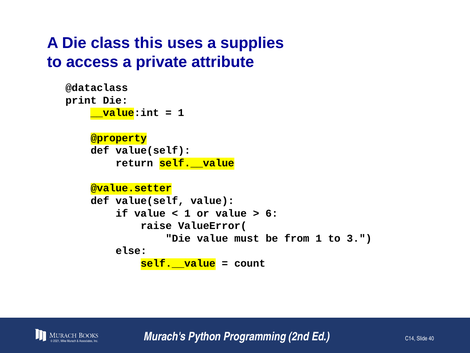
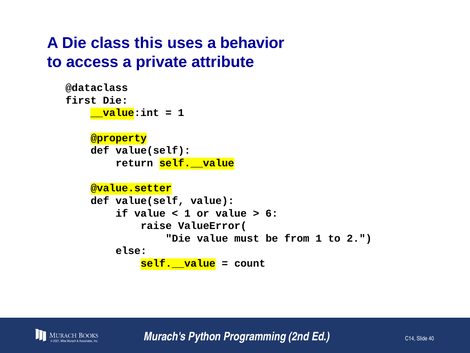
supplies: supplies -> behavior
print: print -> first
3: 3 -> 2
